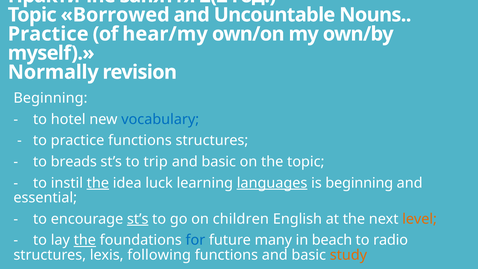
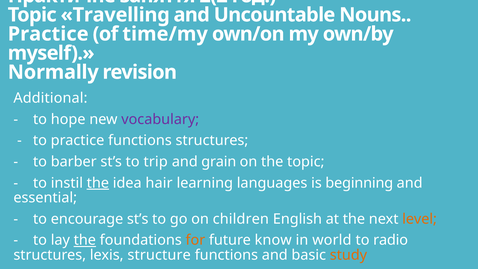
Borrowed: Borrowed -> Travelling
hear/my: hear/my -> time/my
Beginning at (50, 98): Beginning -> Additional
hotel: hotel -> hope
vocabulary colour: blue -> purple
breads: breads -> barber
basic at (219, 162): basic -> grain
luck: luck -> hair
languages underline: present -> none
st’s at (138, 219) underline: present -> none
for colour: blue -> orange
many: many -> know
beach: beach -> world
following: following -> structure
